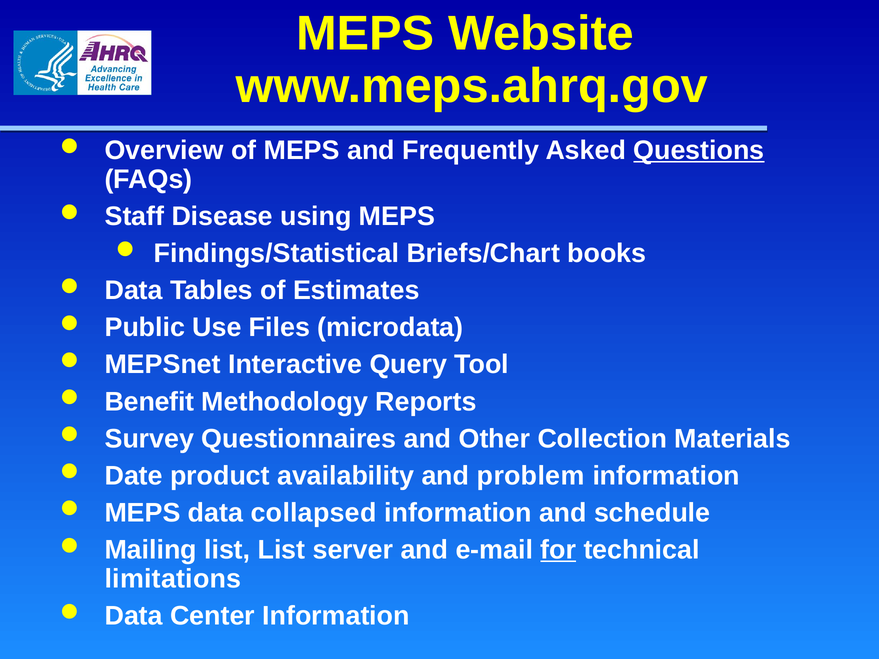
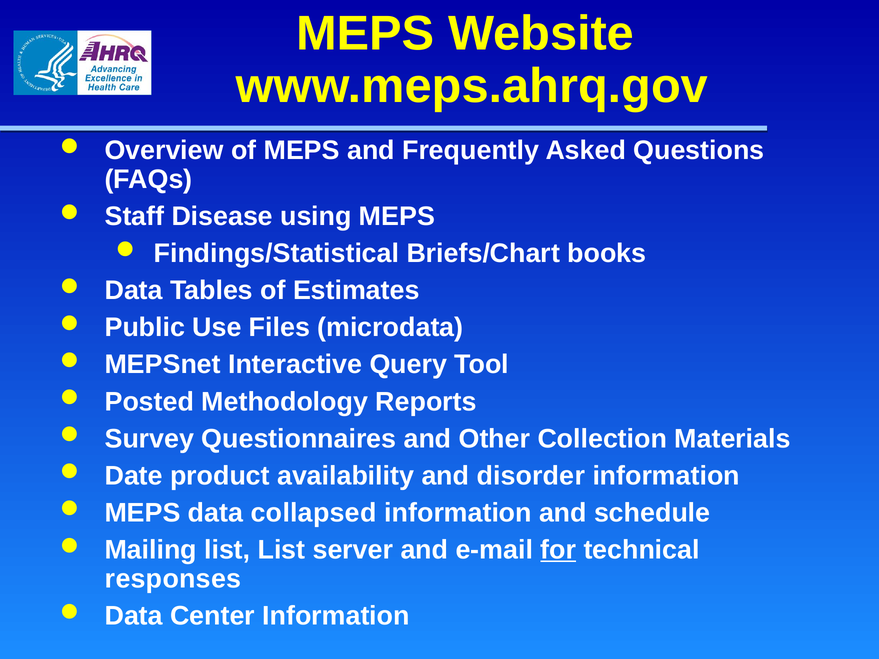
Questions underline: present -> none
Benefit: Benefit -> Posted
problem: problem -> disorder
limitations: limitations -> responses
